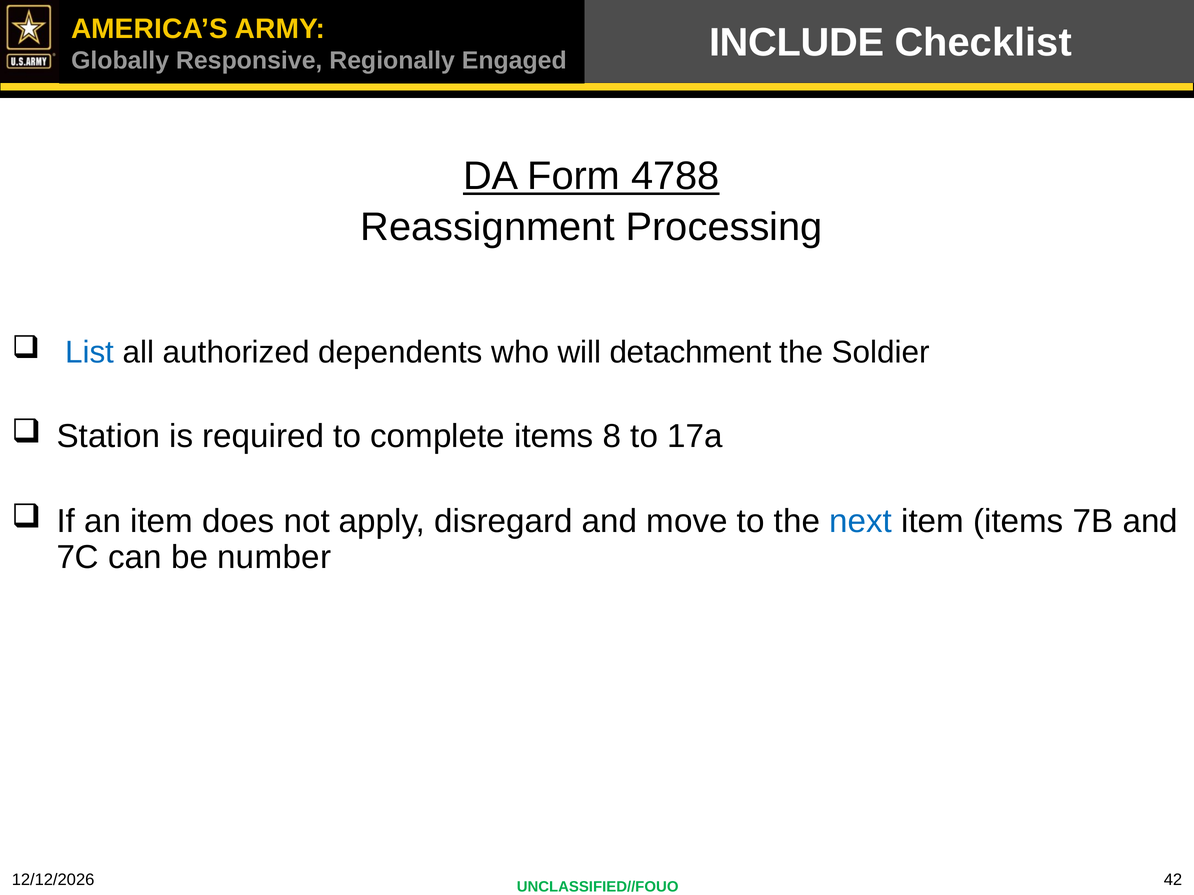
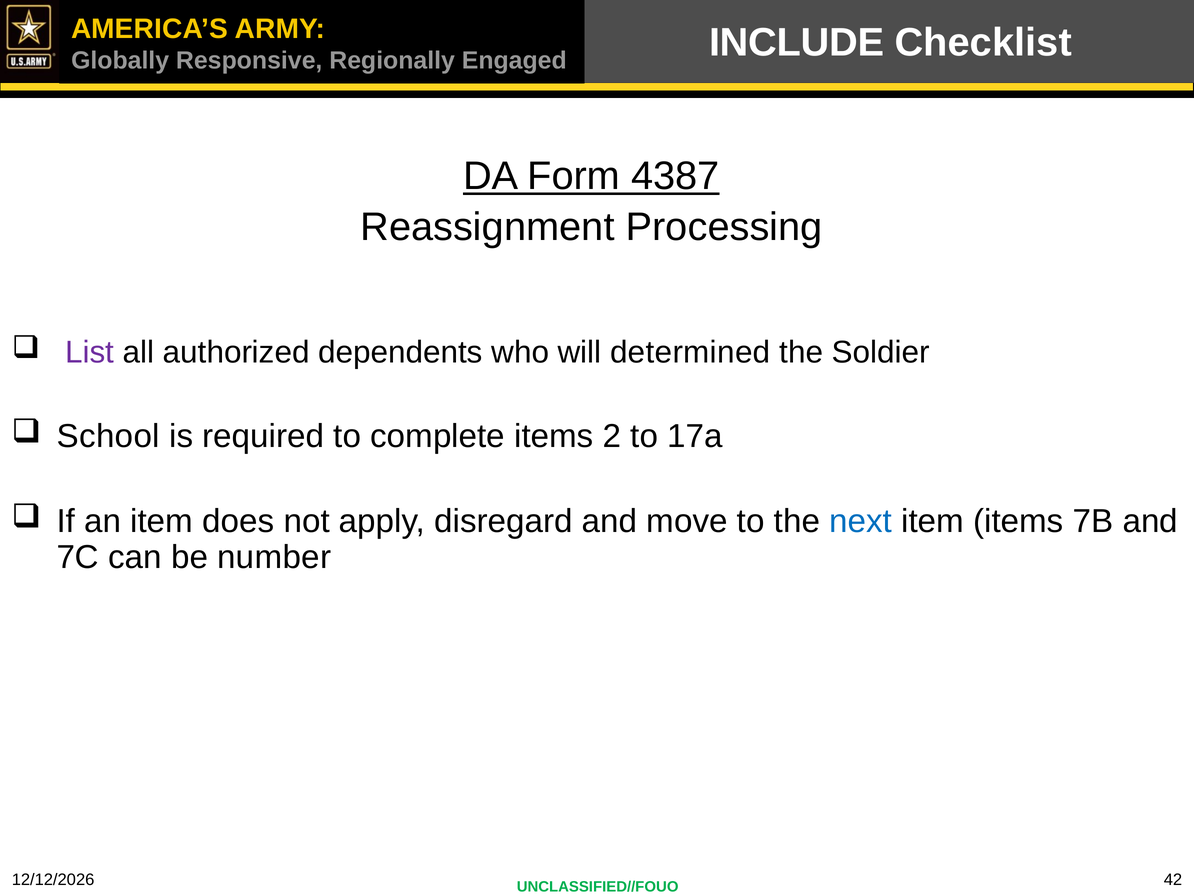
4788: 4788 -> 4387
List colour: blue -> purple
detachment: detachment -> determined
Station: Station -> School
8: 8 -> 2
